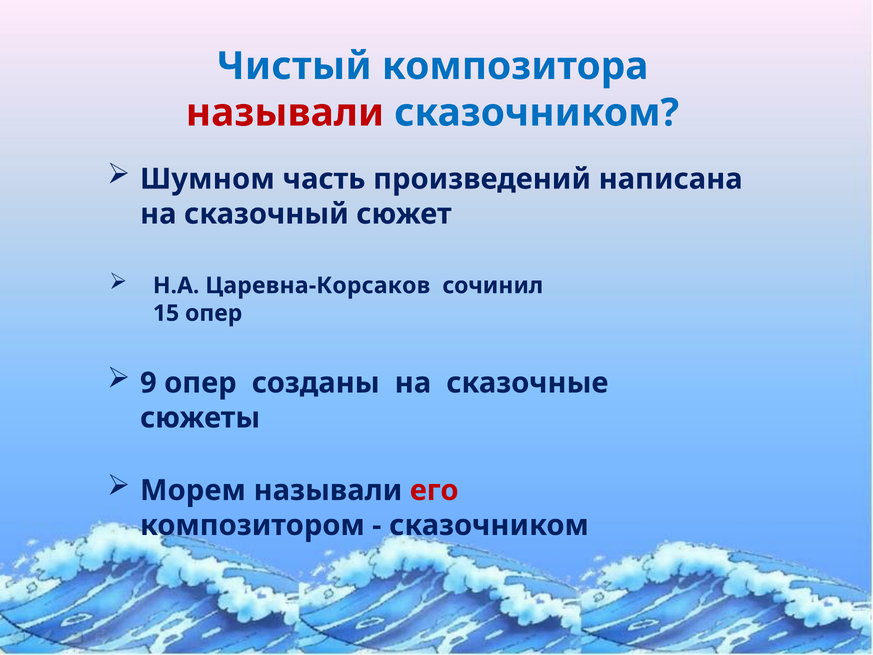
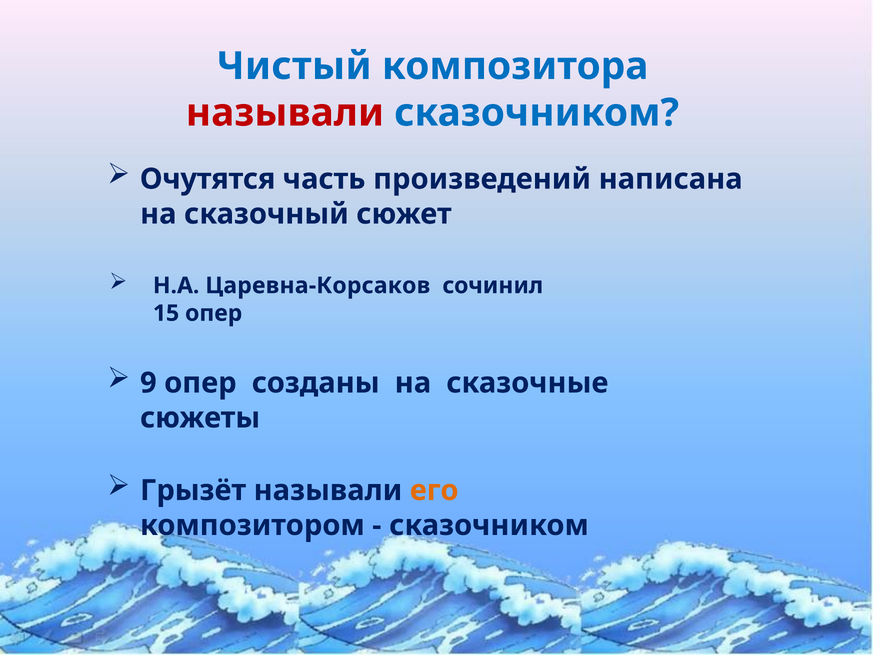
Шумном: Шумном -> Очутятся
Морем: Морем -> Грызёт
его colour: red -> orange
